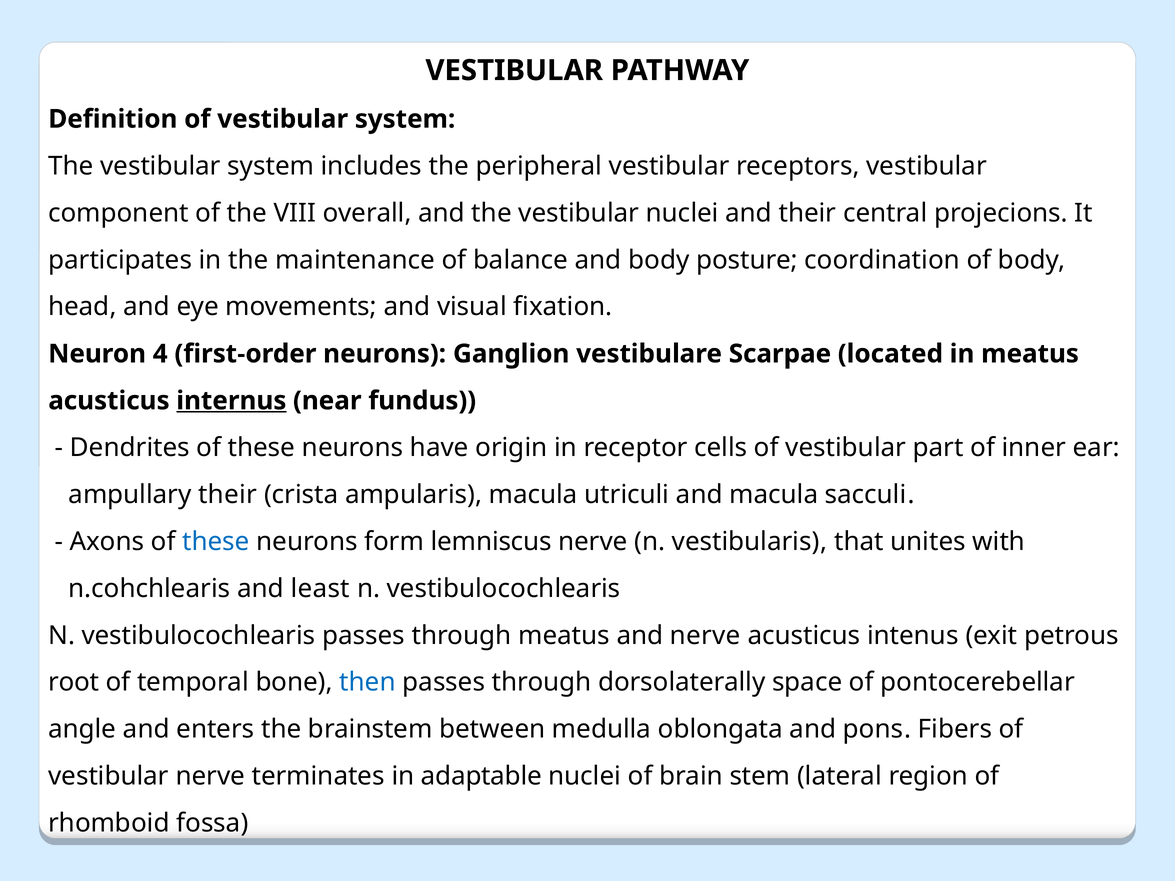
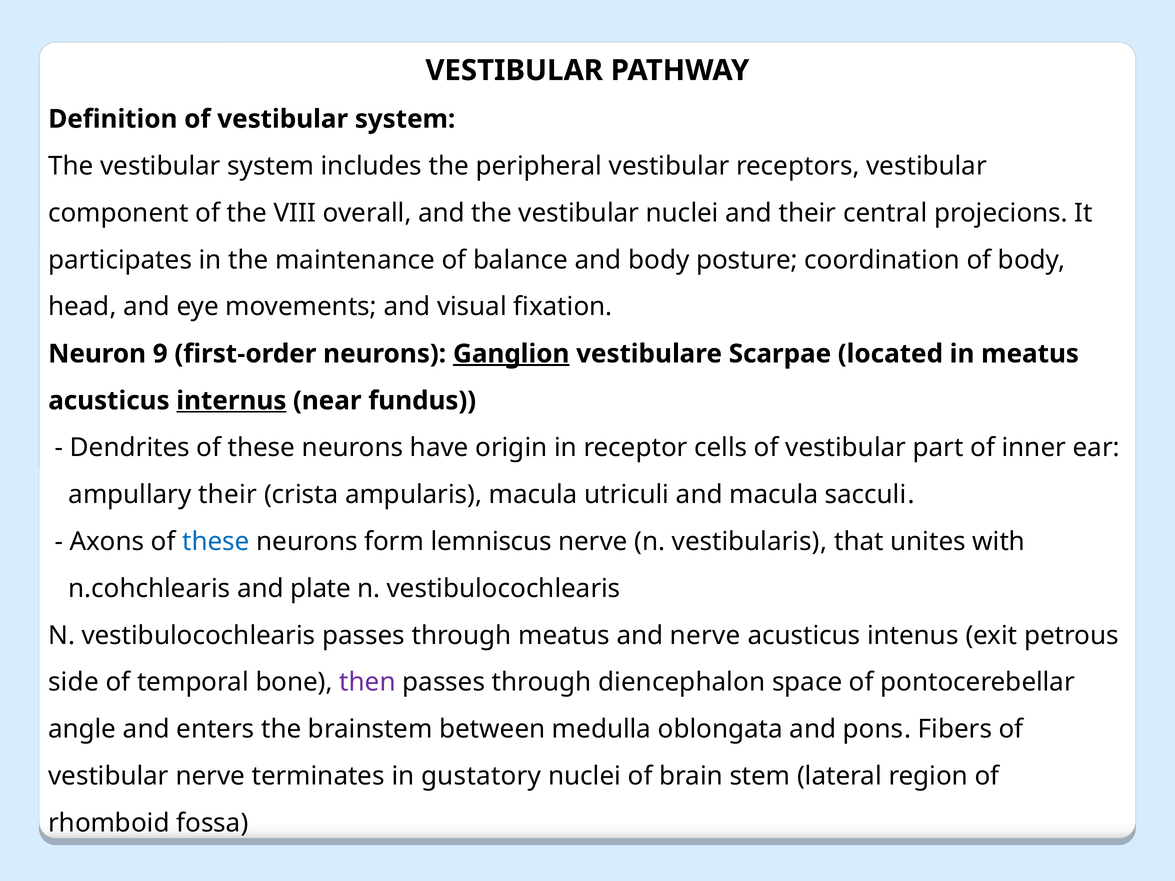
4: 4 -> 9
Ganglion underline: none -> present
least: least -> plate
root: root -> side
then colour: blue -> purple
dorsolaterally: dorsolaterally -> diencephalon
adaptable: adaptable -> gustatory
